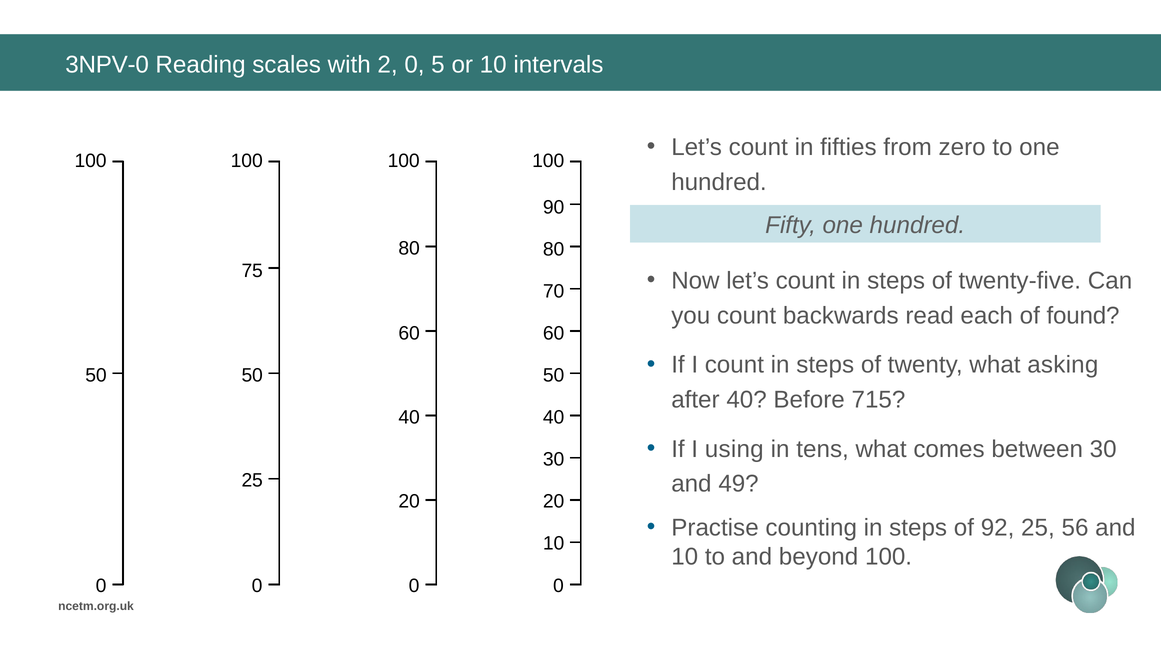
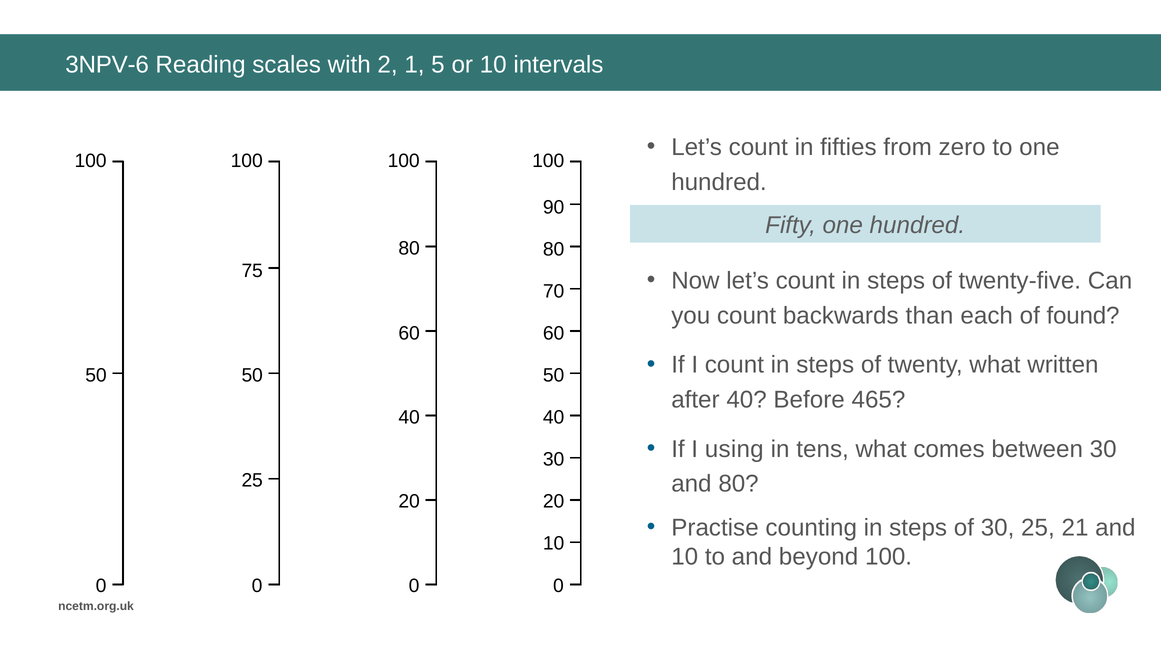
3NPV-0: 3NPV-0 -> 3NPV-6
2 0: 0 -> 1
read: read -> than
asking: asking -> written
715: 715 -> 465
and 49: 49 -> 80
of 92: 92 -> 30
56: 56 -> 21
